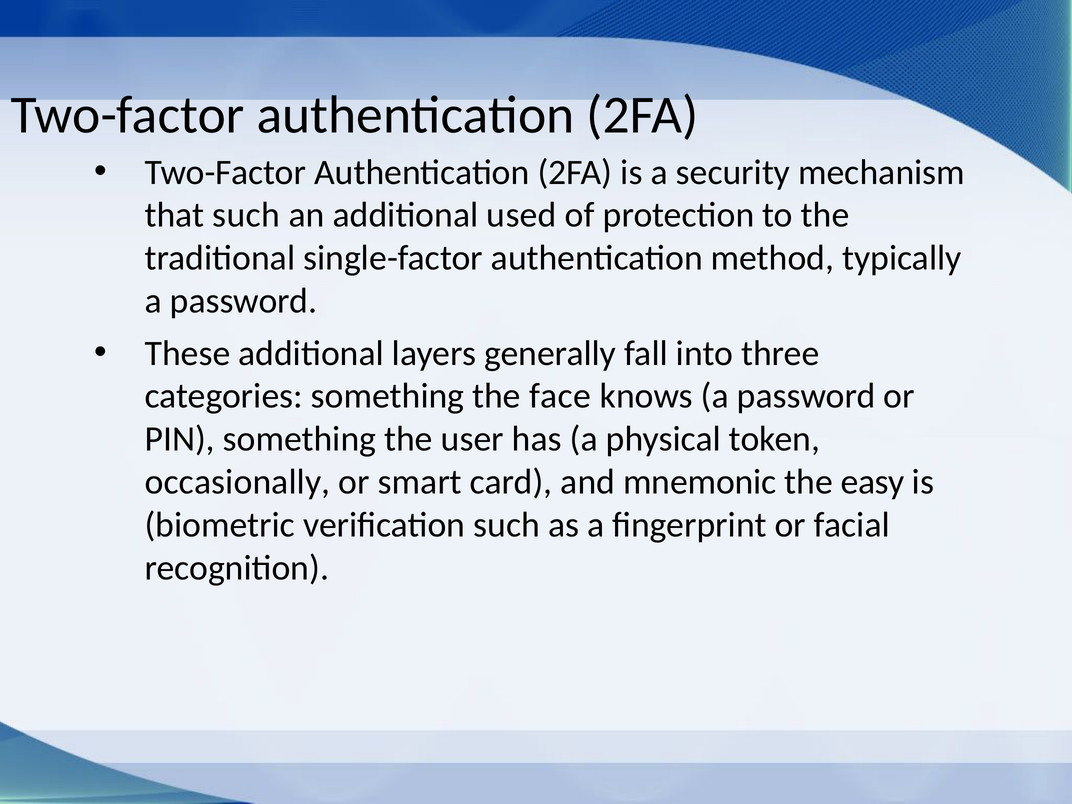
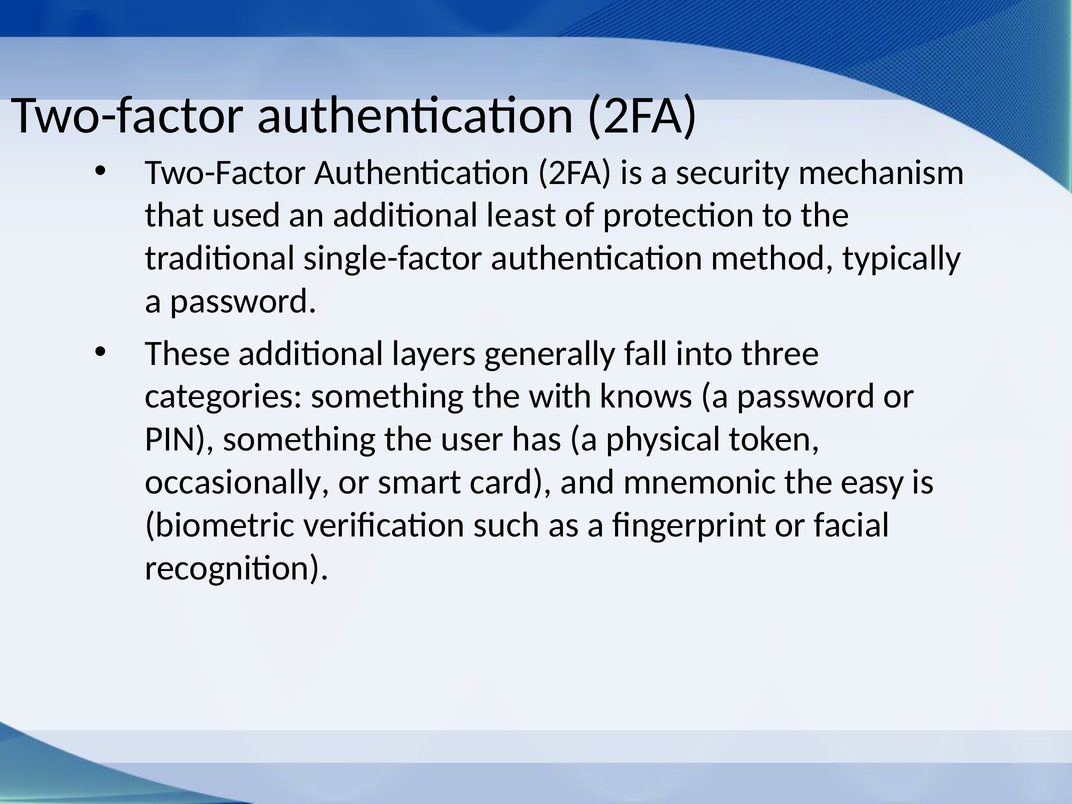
that such: such -> used
used: used -> least
face: face -> with
